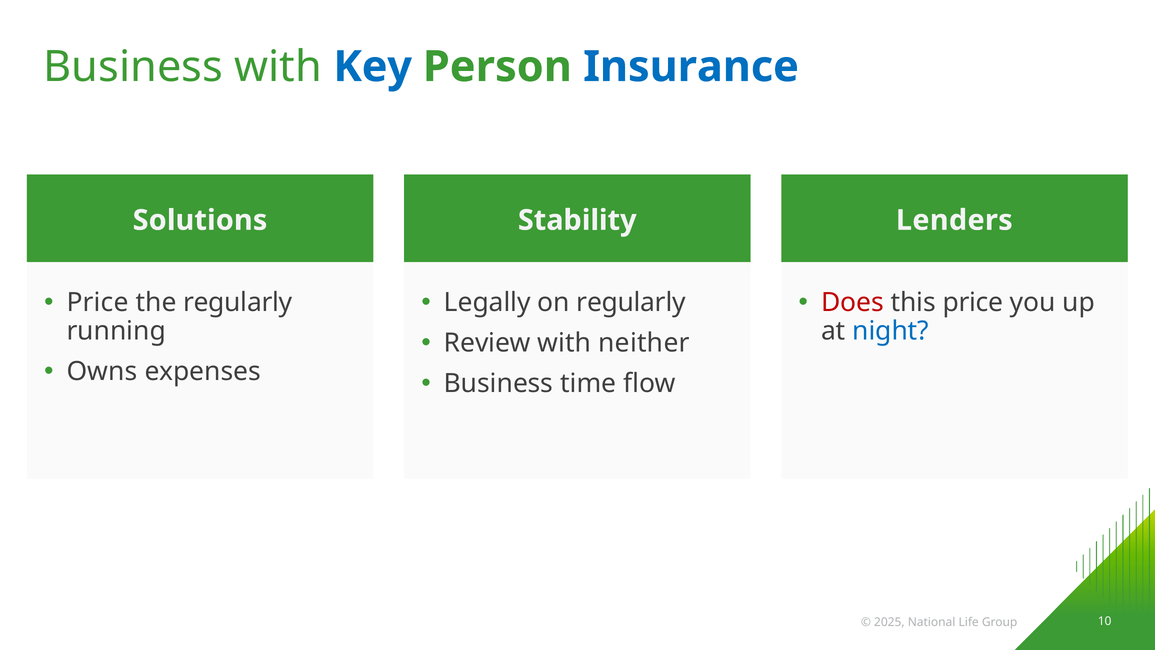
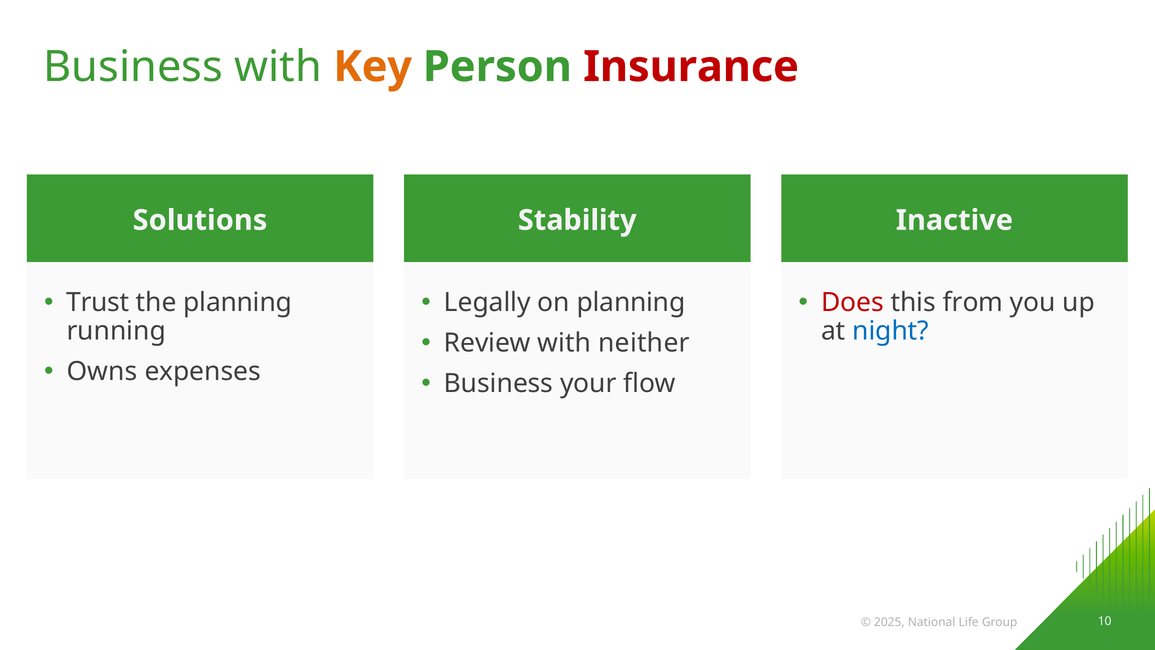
Key colour: blue -> orange
Insurance colour: blue -> red
Lenders: Lenders -> Inactive
Price at (98, 302): Price -> Trust
the regularly: regularly -> planning
on regularly: regularly -> planning
this price: price -> from
time: time -> your
